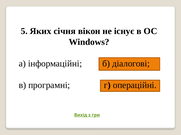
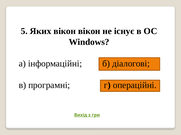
Яких січня: січня -> вікон
